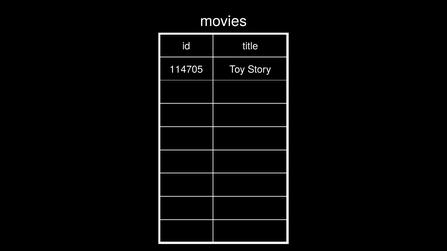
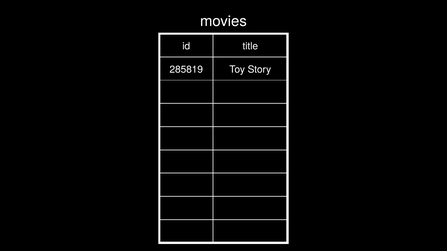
114705: 114705 -> 285819
